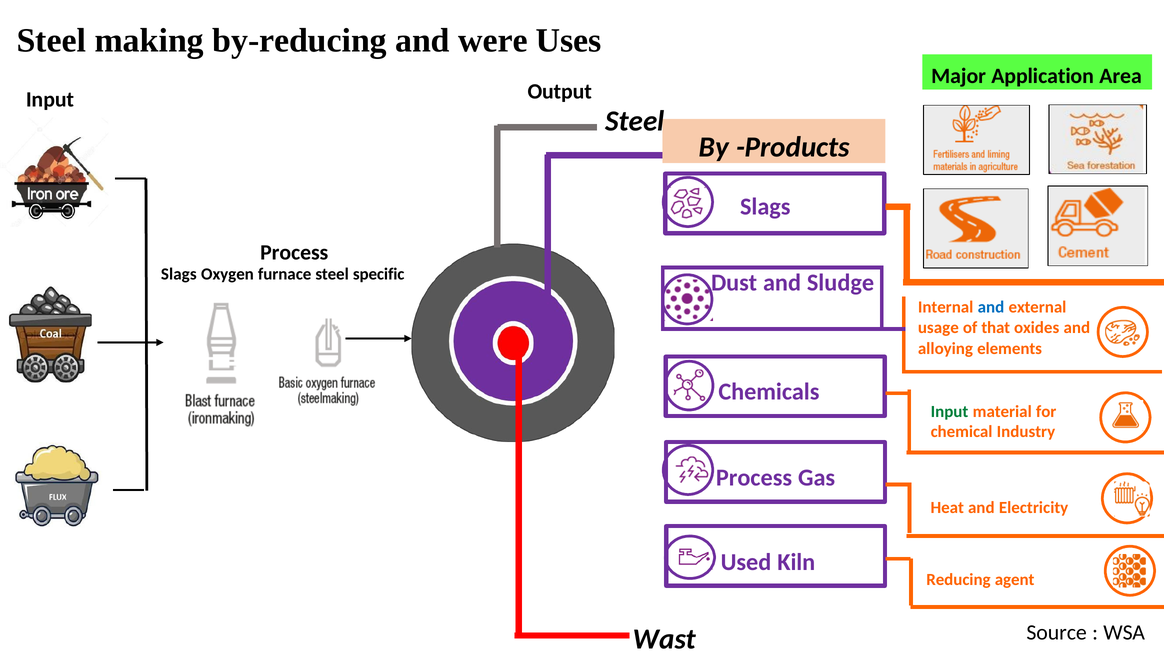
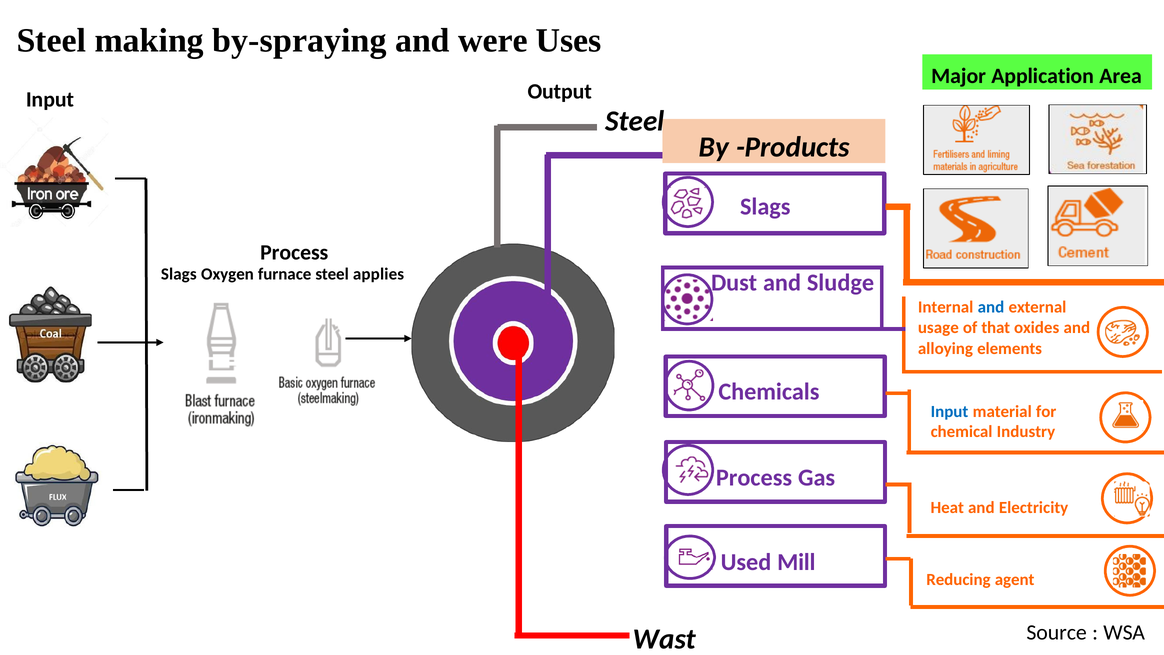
by-reducing: by-reducing -> by-spraying
specific: specific -> applies
Input at (949, 411) colour: green -> blue
Kiln: Kiln -> Mill
